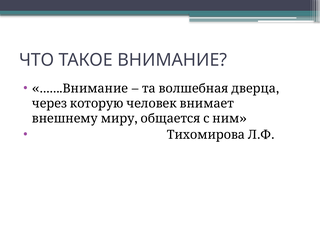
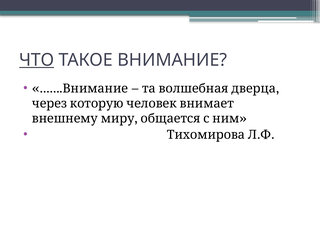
ЧТО underline: none -> present
